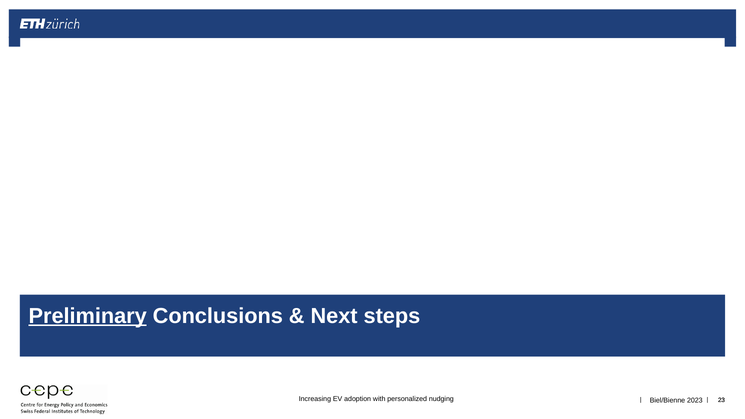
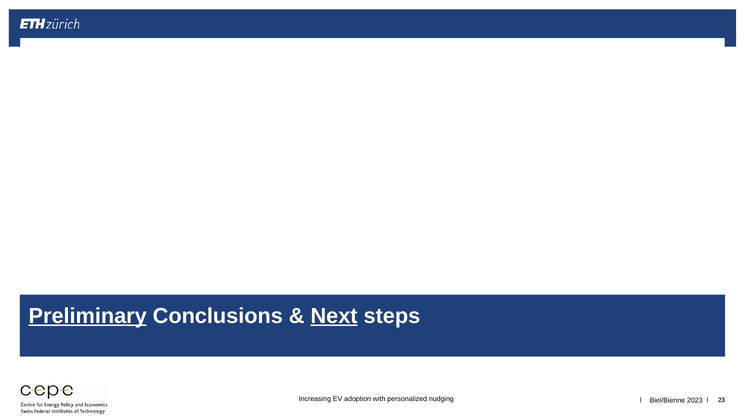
Next underline: none -> present
